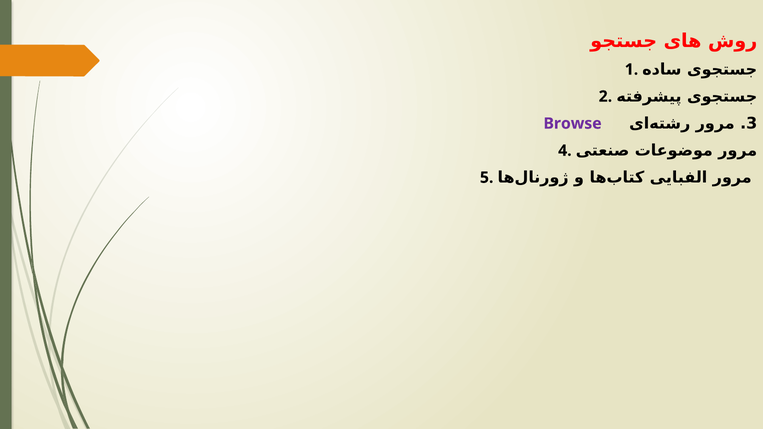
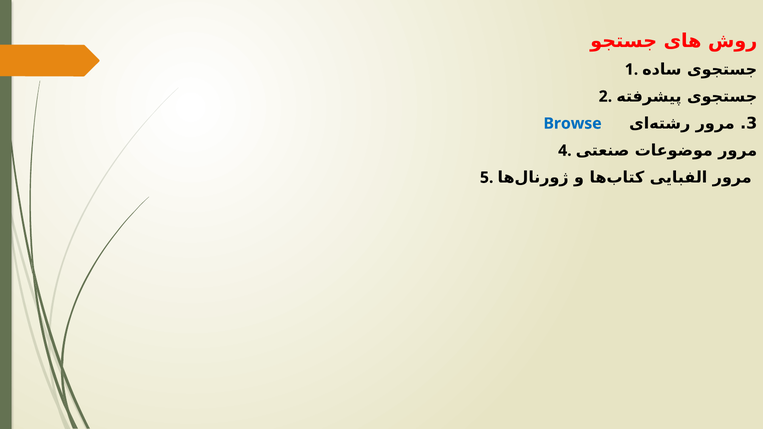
Browse colour: purple -> blue
